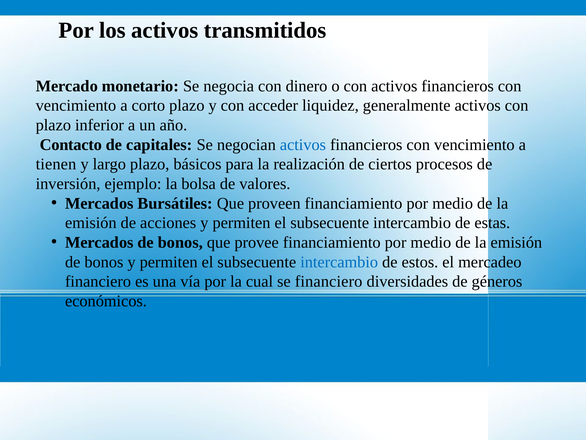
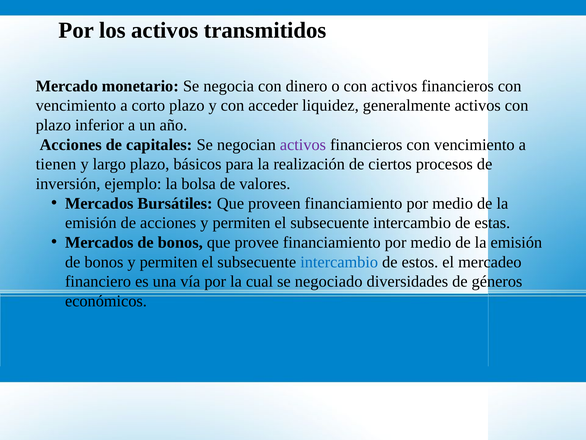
Contacto at (71, 144): Contacto -> Acciones
activos at (303, 144) colour: blue -> purple
se financiero: financiero -> negociado
